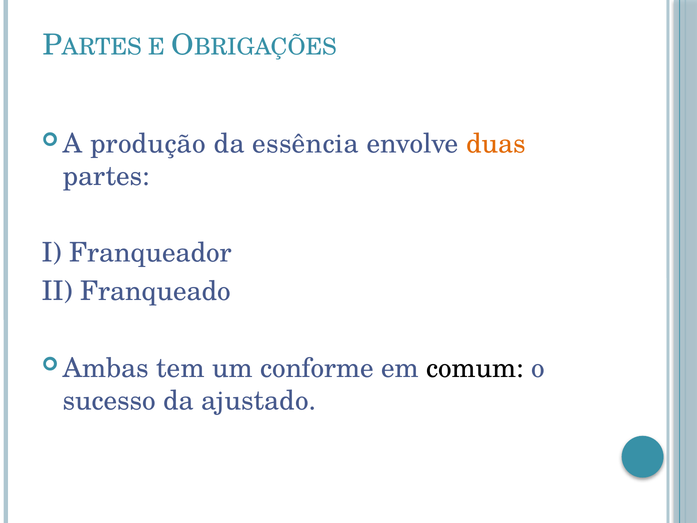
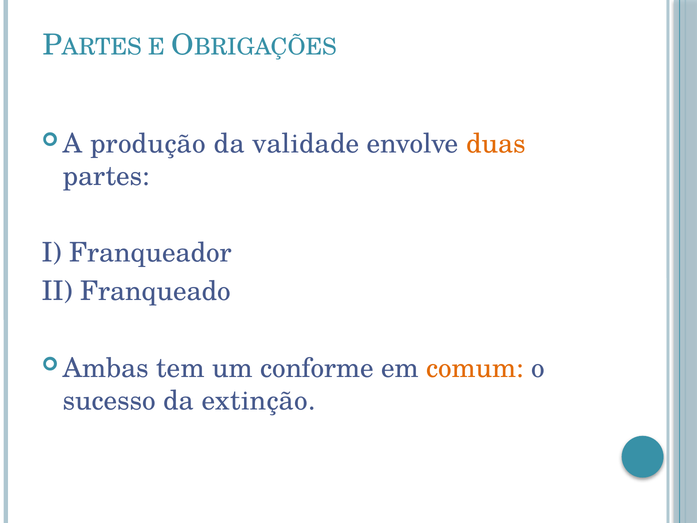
essência: essência -> validade
comum colour: black -> orange
ajustado: ajustado -> extinção
